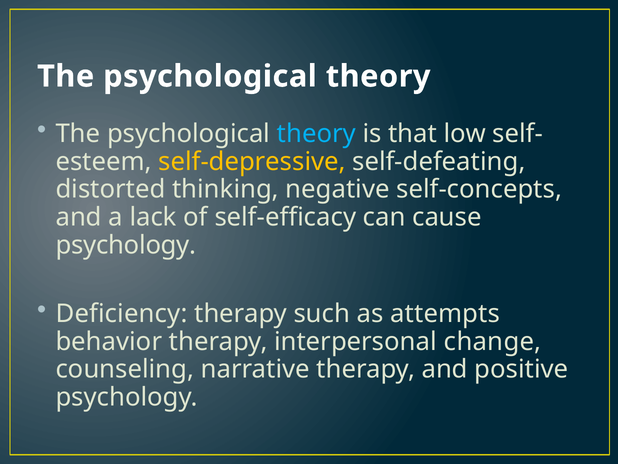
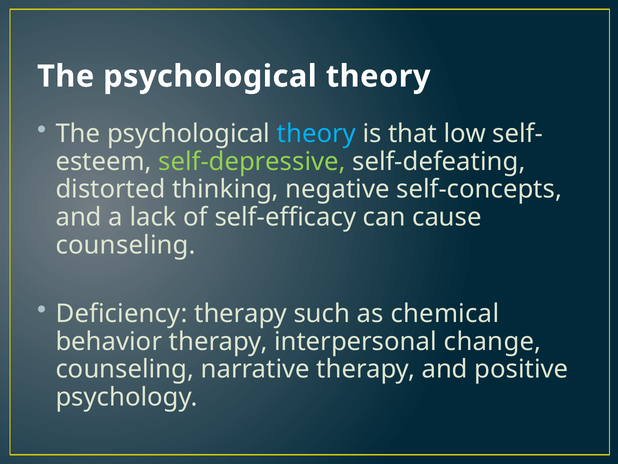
self-depressive colour: yellow -> light green
psychology at (126, 245): psychology -> counseling
attempts: attempts -> chemical
